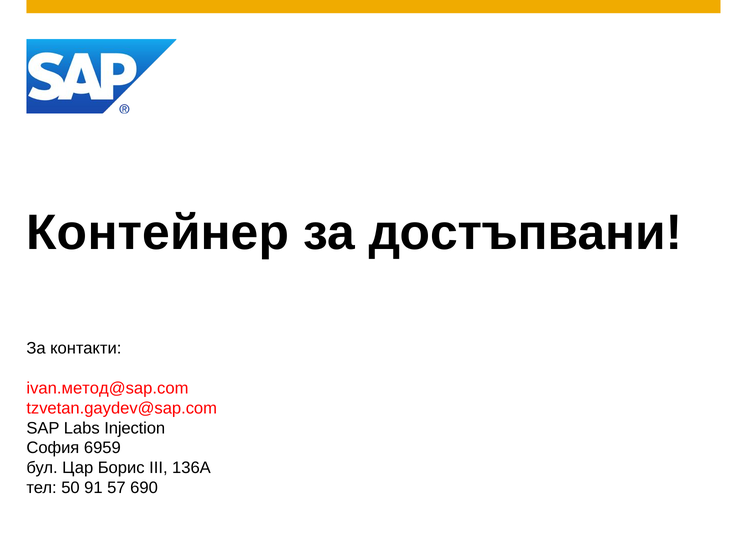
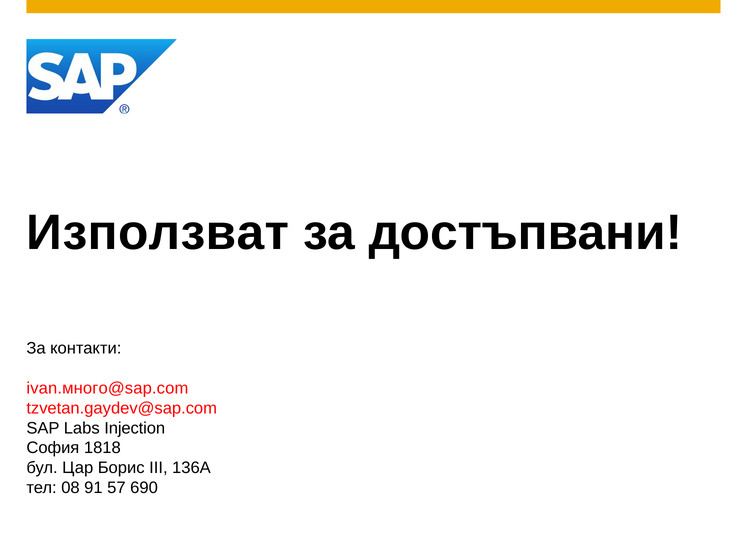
Контейнер: Контейнер -> Използват
ivan.метод@sap.com: ivan.метод@sap.com -> ivan.много@sap.com
6959: 6959 -> 1818
50: 50 -> 08
